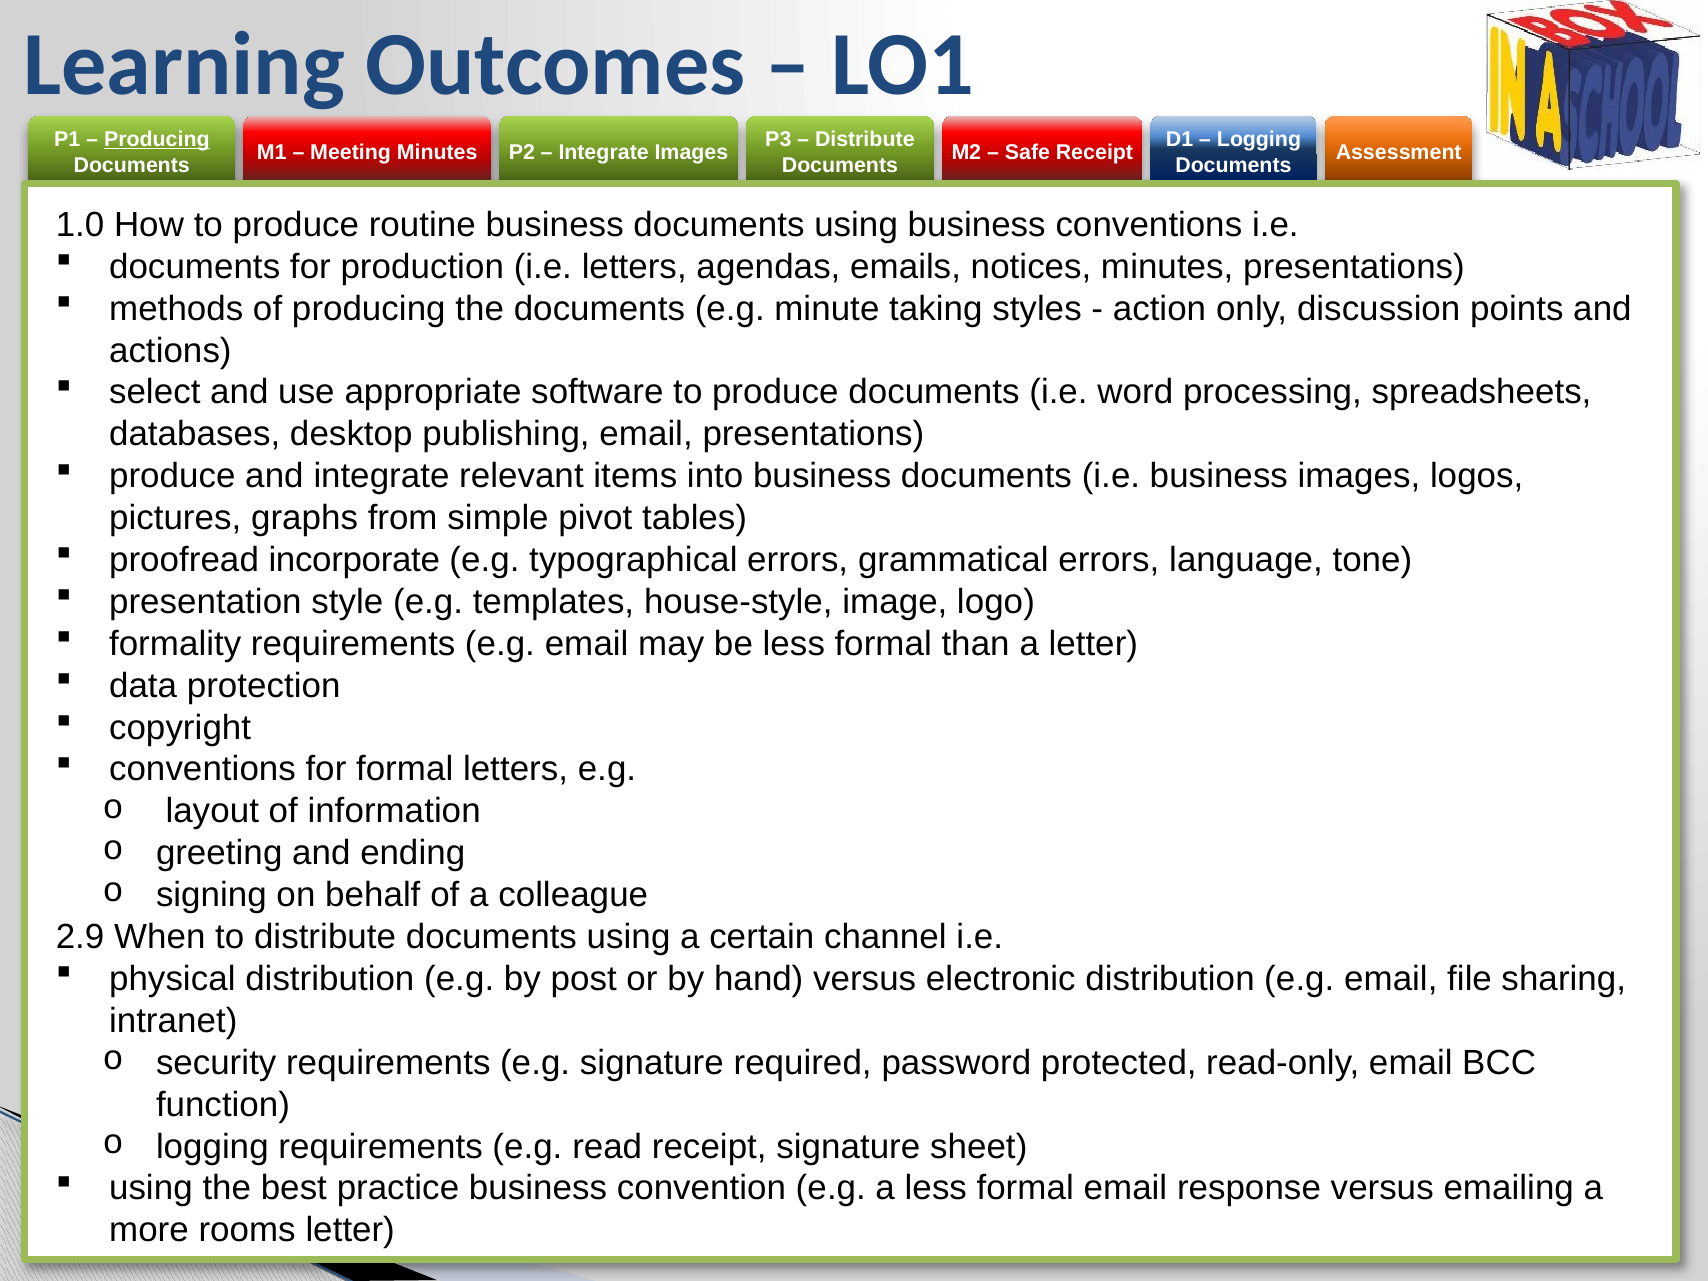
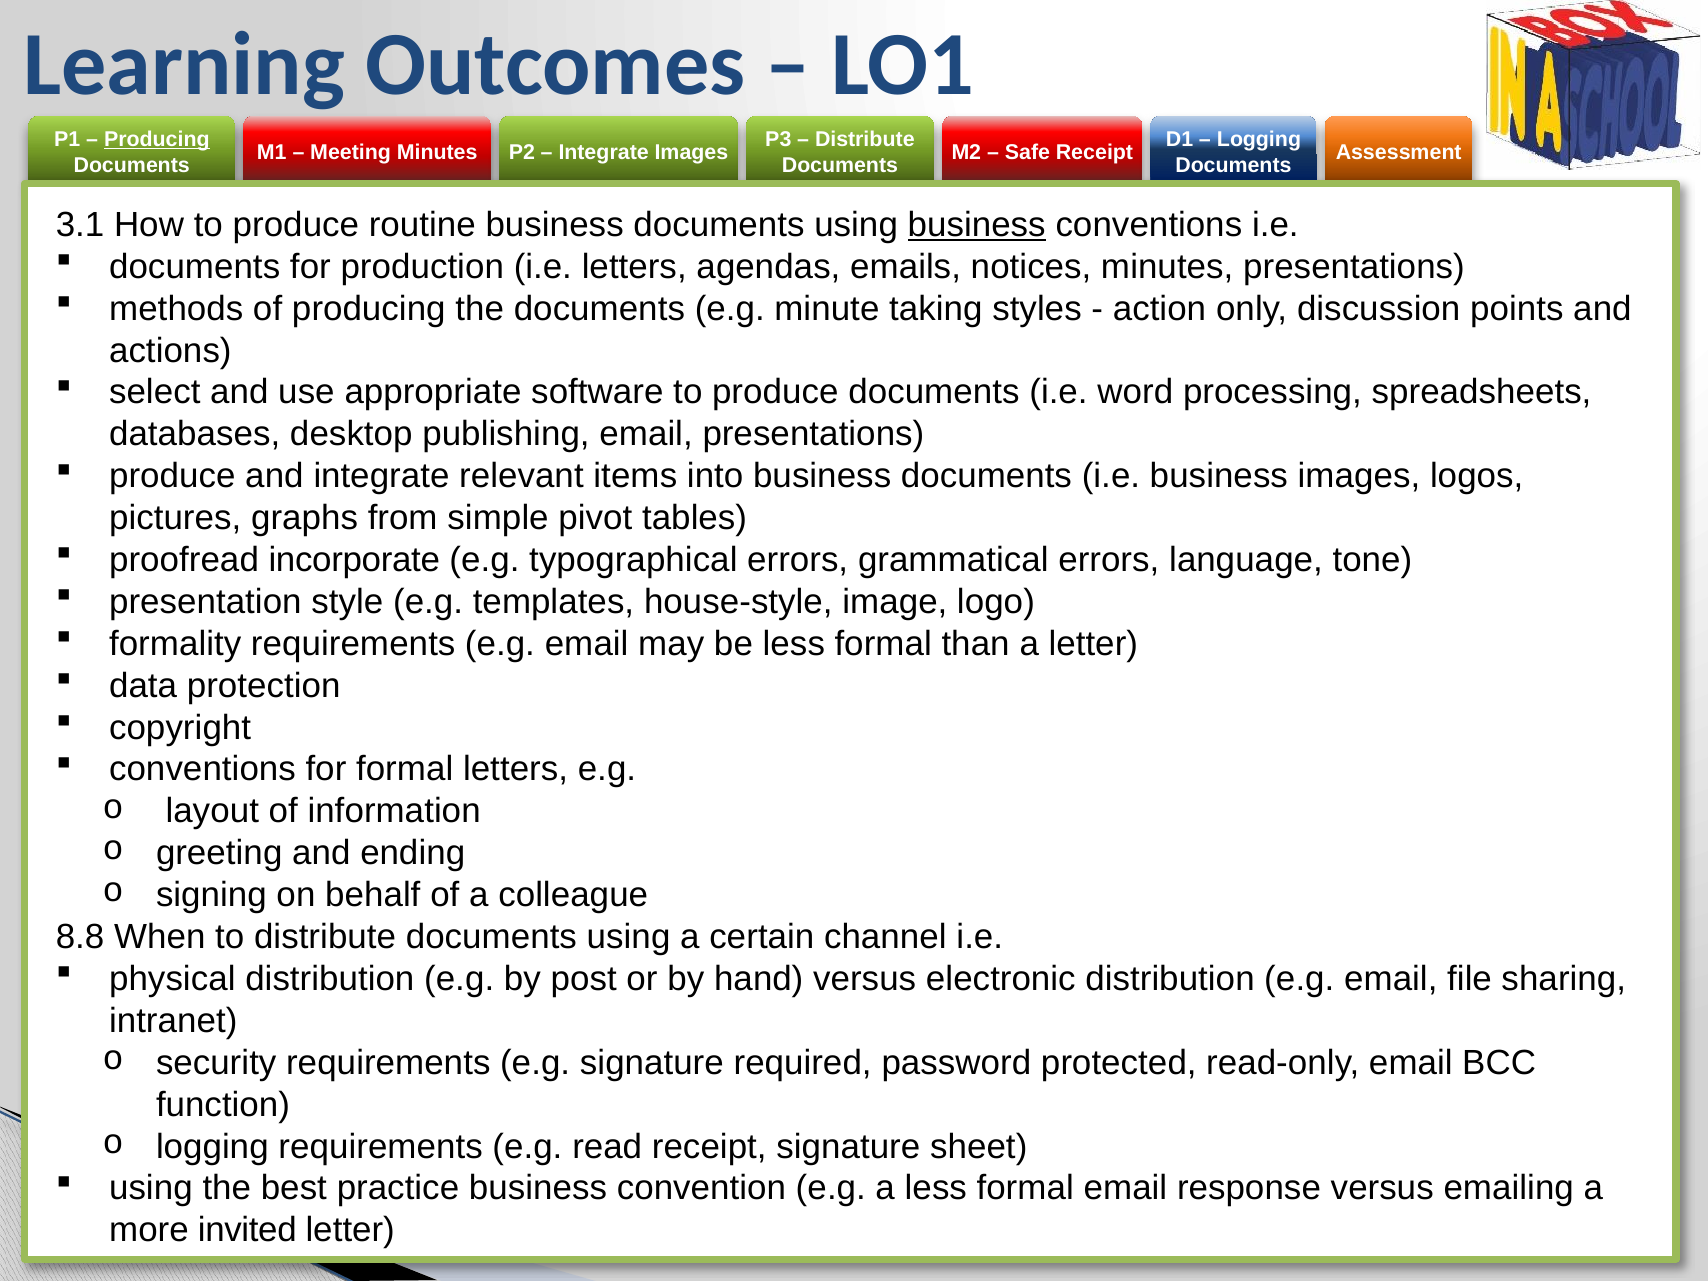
1.0: 1.0 -> 3.1
business at (977, 225) underline: none -> present
2.9: 2.9 -> 8.8
rooms: rooms -> invited
